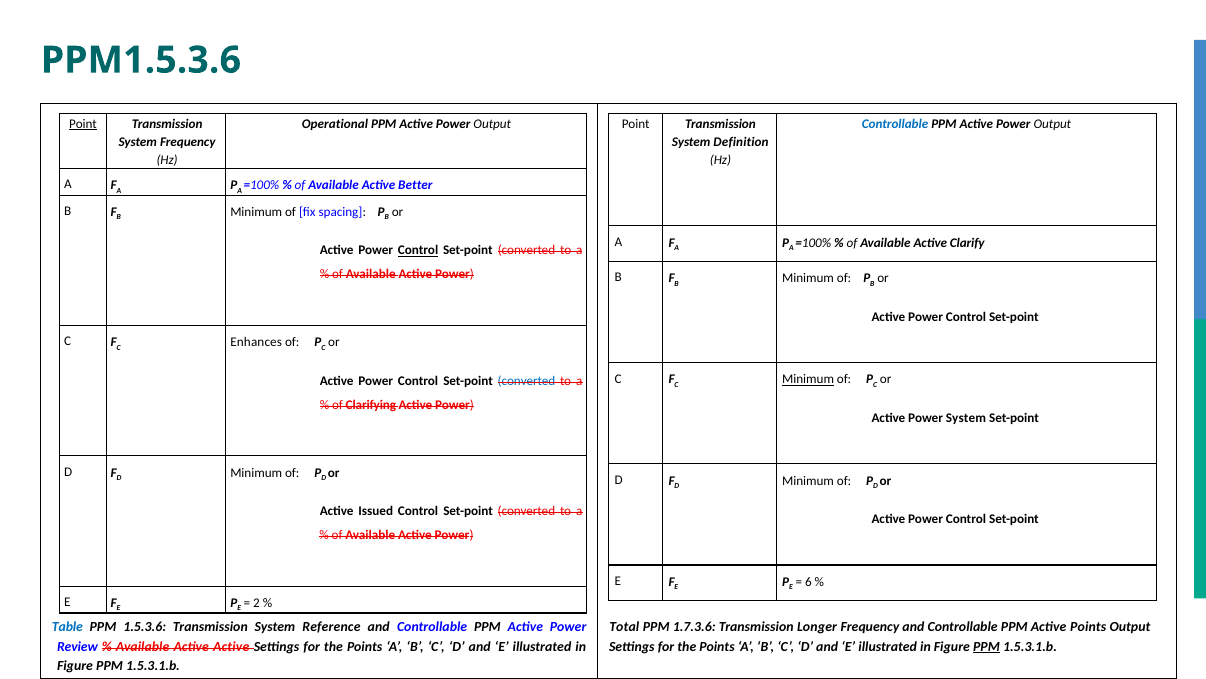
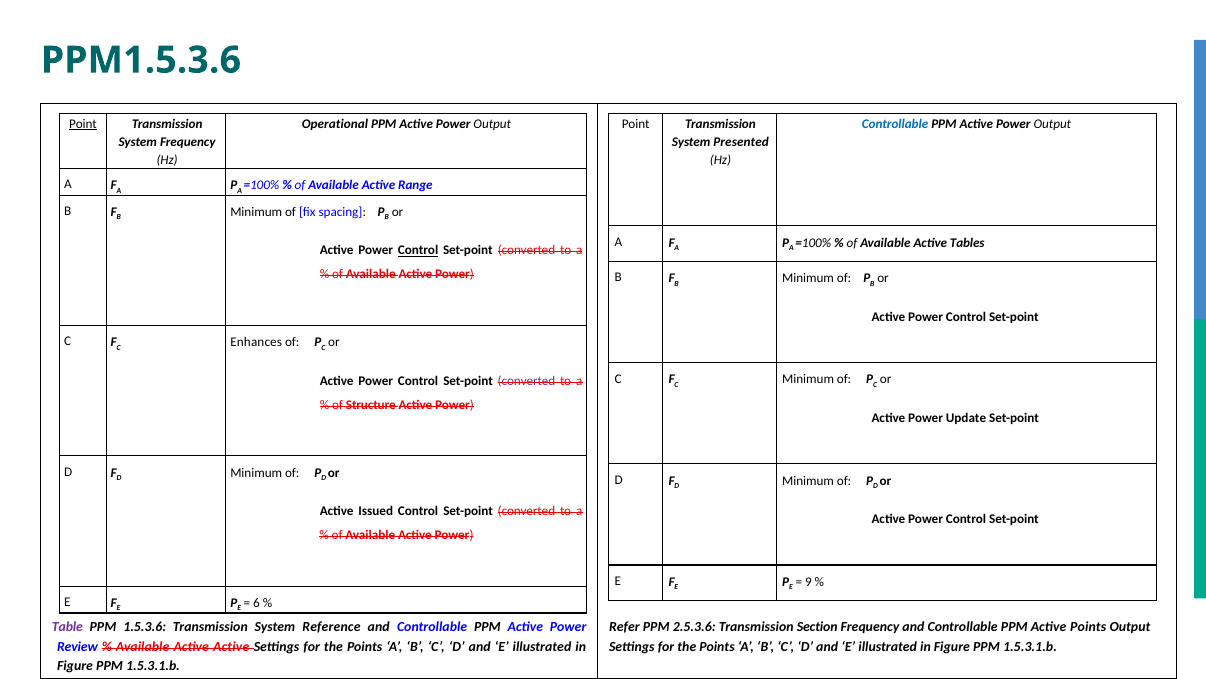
Definition: Definition -> Presented
Better: Better -> Range
Clarify: Clarify -> Tables
Minimum at (808, 379) underline: present -> none
converted at (526, 381) colour: blue -> purple
Clarifying: Clarifying -> Structure
Power System: System -> Update
6 at (808, 581): 6 -> 9
2: 2 -> 6
Table colour: blue -> purple
Total: Total -> Refer
1.7.3.6: 1.7.3.6 -> 2.5.3.6
Longer: Longer -> Section
PPM at (986, 646) underline: present -> none
